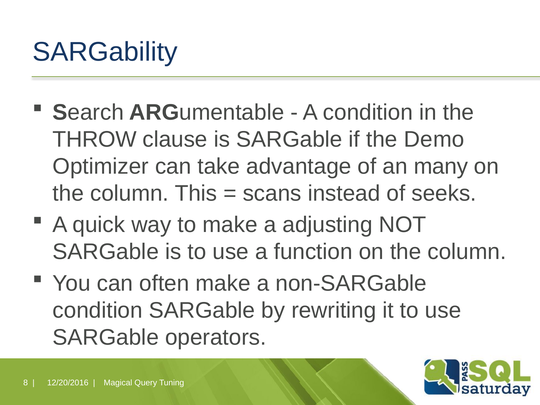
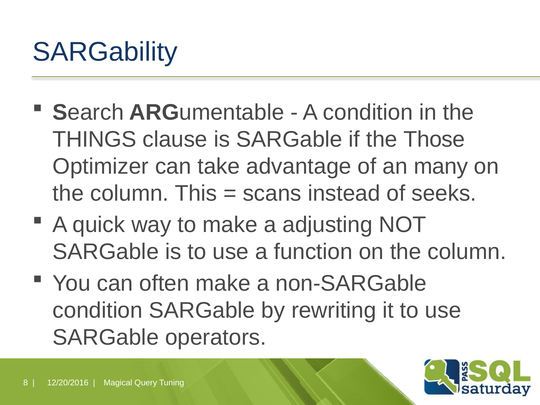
THROW: THROW -> THINGS
Demo: Demo -> Those
